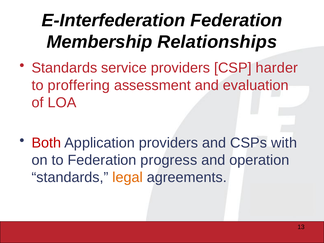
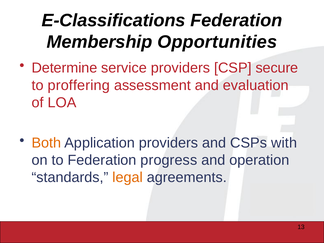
E-Interfederation: E-Interfederation -> E-Classifications
Relationships: Relationships -> Opportunities
Standards at (64, 68): Standards -> Determine
harder: harder -> secure
Both colour: red -> orange
